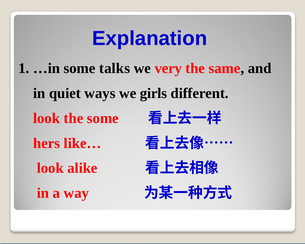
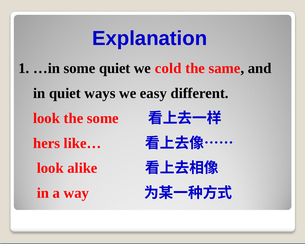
some talks: talks -> quiet
very: very -> cold
girls: girls -> easy
